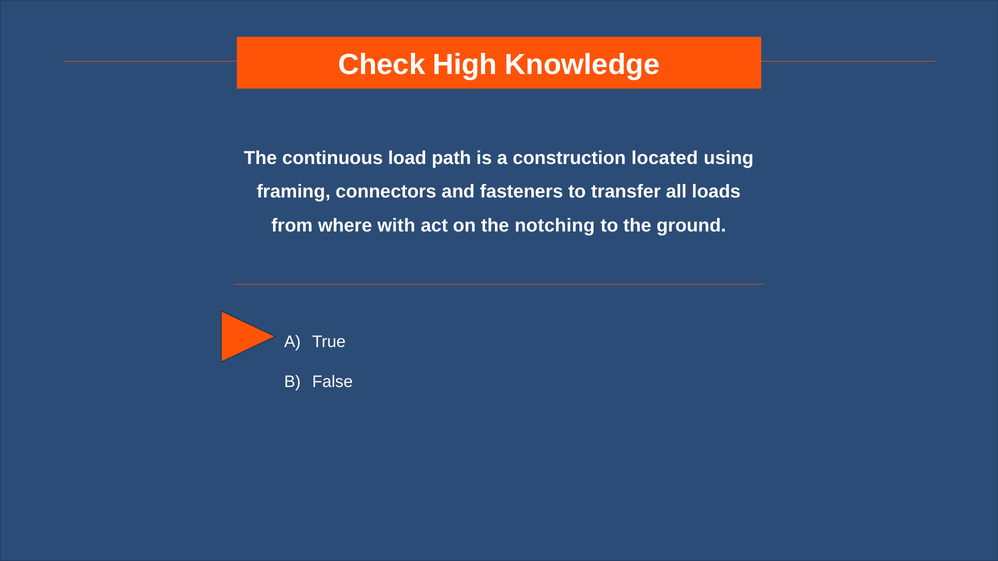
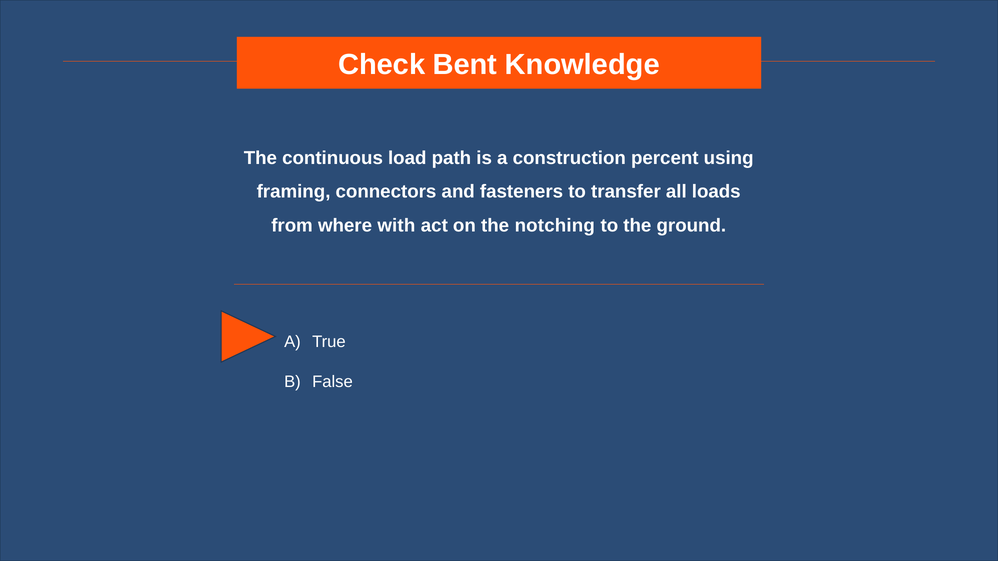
High: High -> Bent
located: located -> percent
